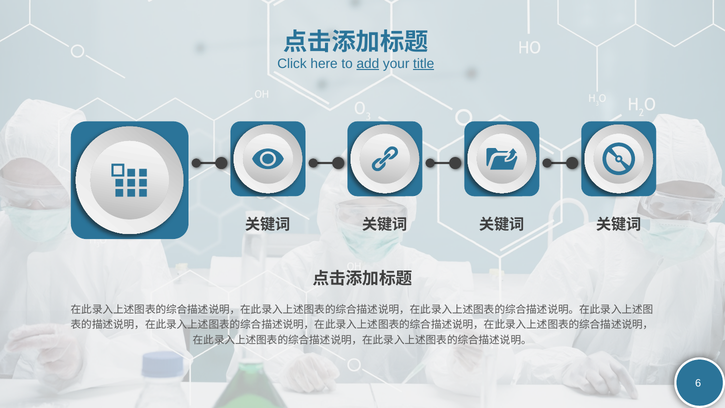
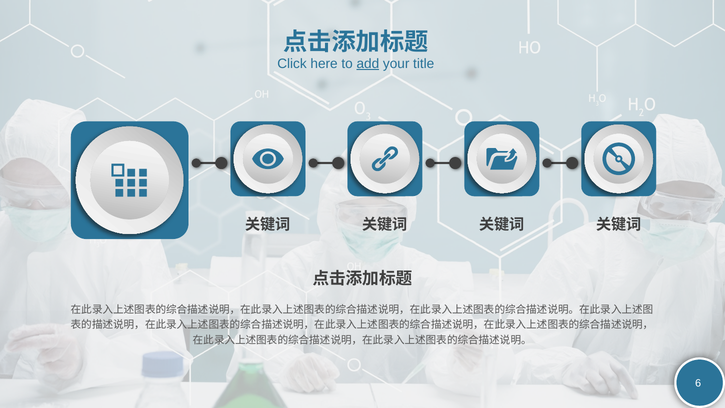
title underline: present -> none
